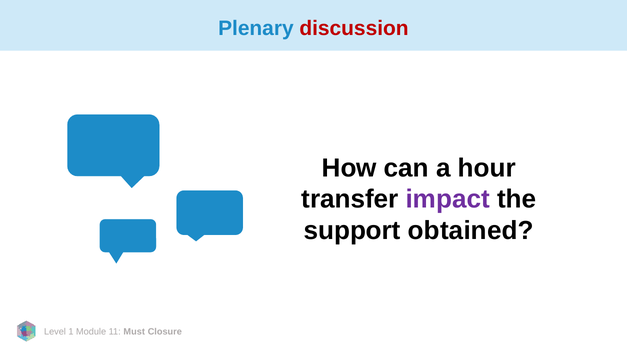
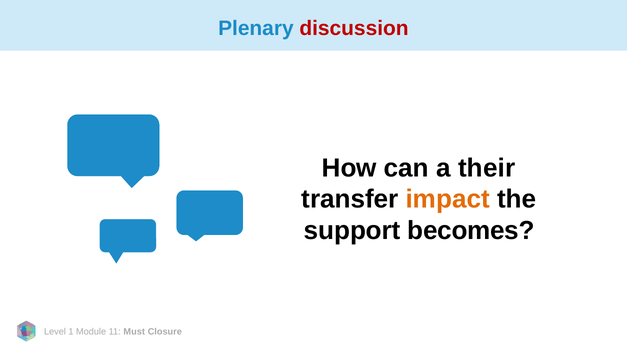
hour: hour -> their
impact colour: purple -> orange
obtained: obtained -> becomes
